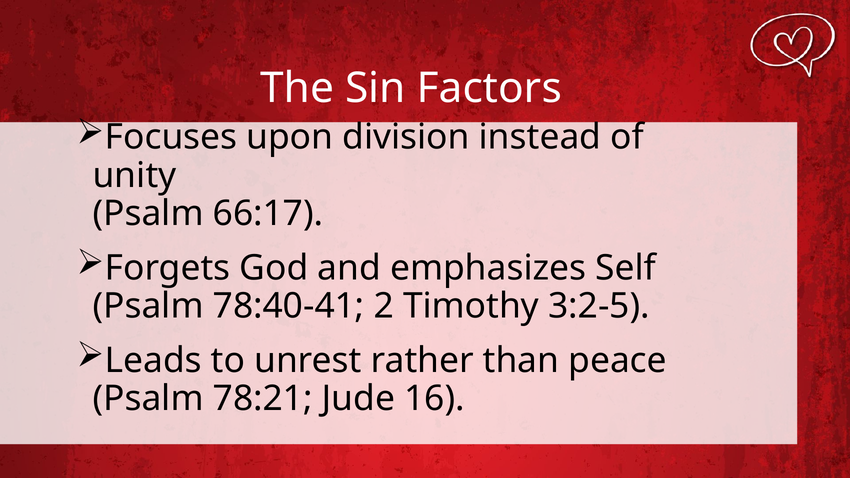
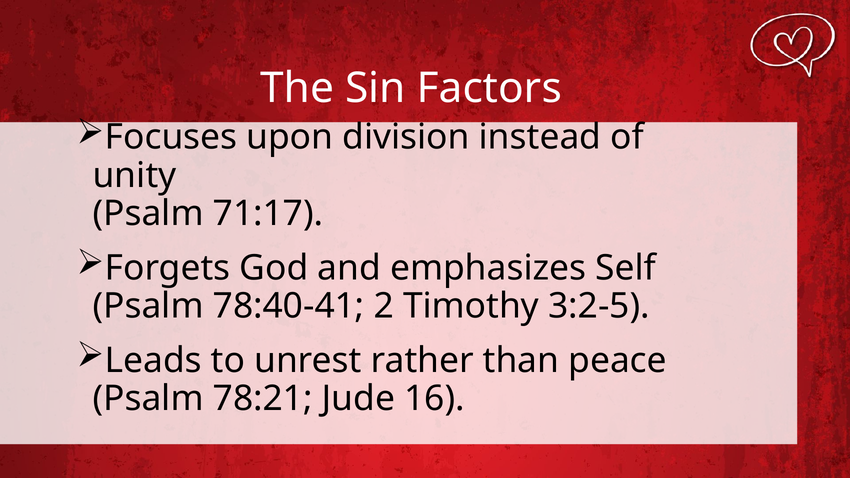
66:17: 66:17 -> 71:17
